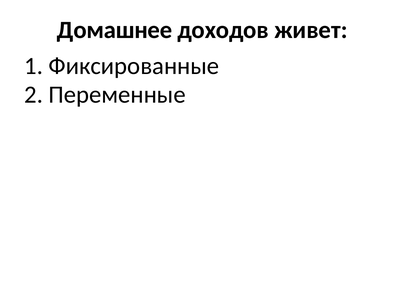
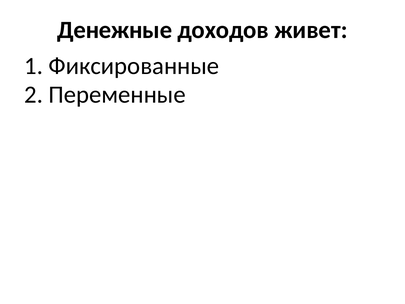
Домашнее: Домашнее -> Денежные
